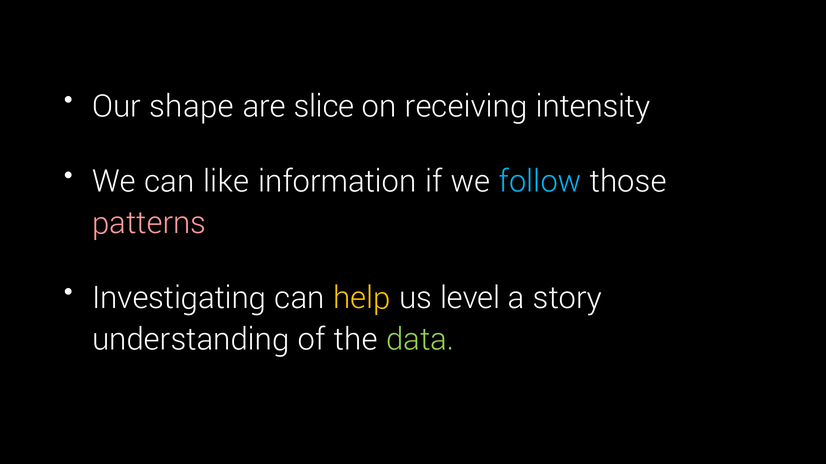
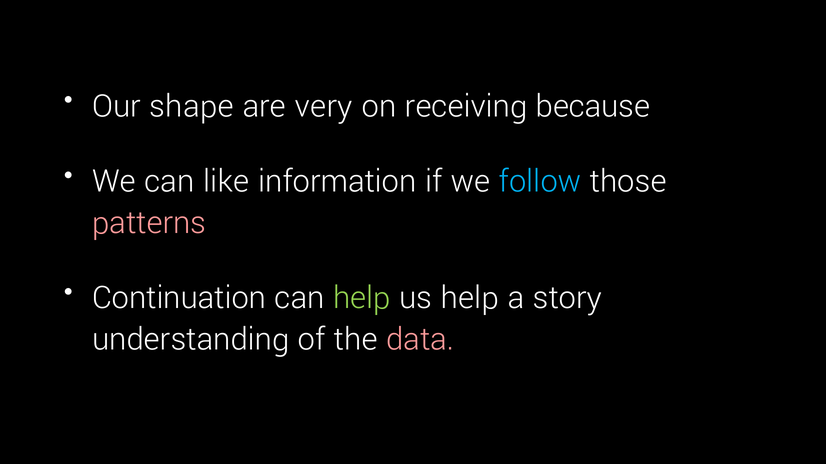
slice: slice -> very
intensity: intensity -> because
Investigating: Investigating -> Continuation
help at (362, 297) colour: yellow -> light green
us level: level -> help
data colour: light green -> pink
